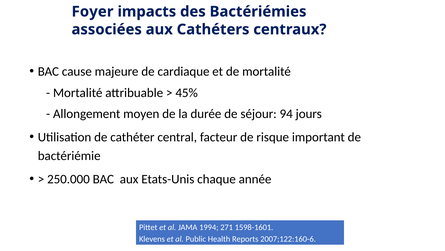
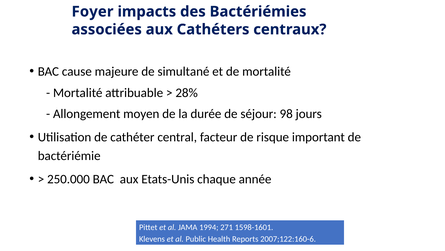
cardiaque: cardiaque -> simultané
45%: 45% -> 28%
94: 94 -> 98
